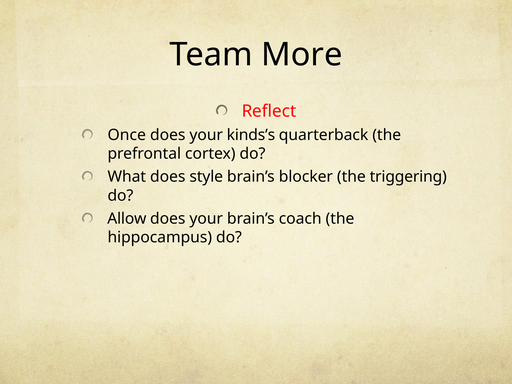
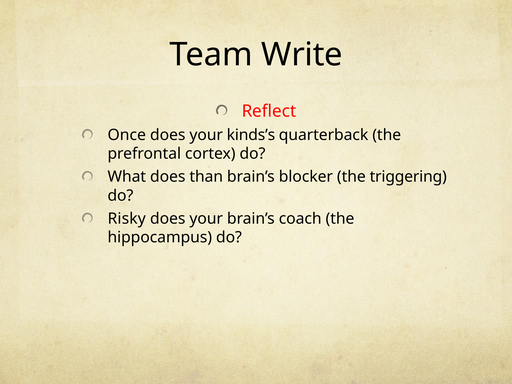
More: More -> Write
style: style -> than
Allow: Allow -> Risky
